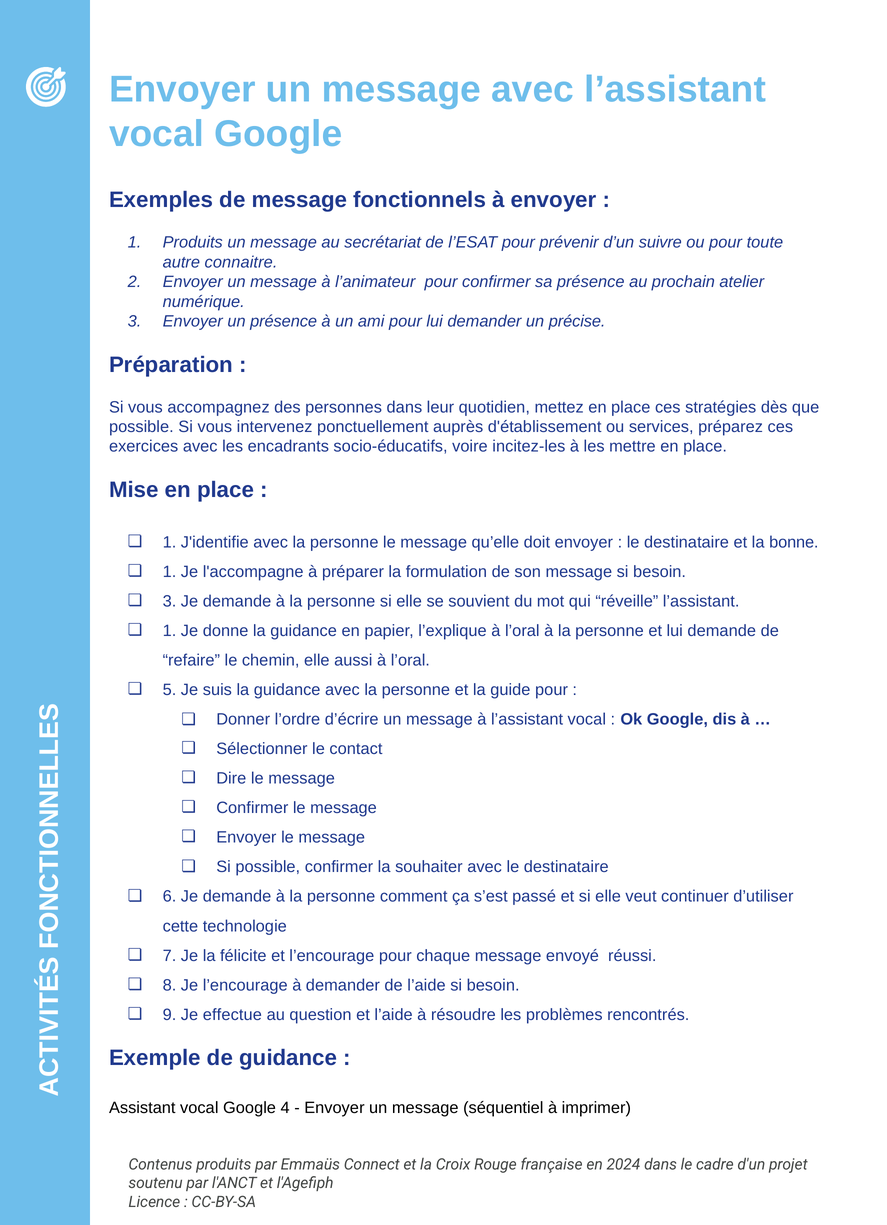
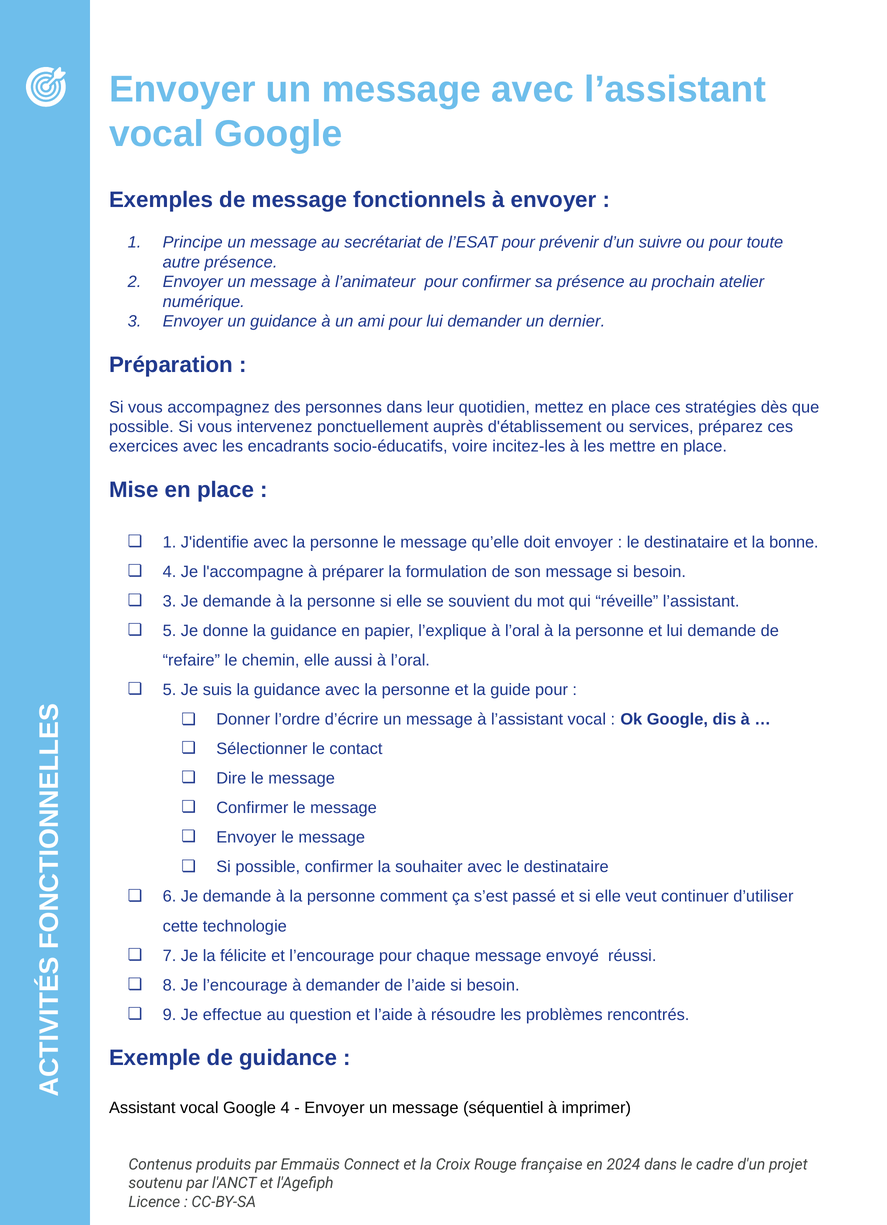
1 Produits: Produits -> Principe
autre connaitre: connaitre -> présence
un présence: présence -> guidance
précise: précise -> dernier
1 at (169, 572): 1 -> 4
1 at (169, 631): 1 -> 5
